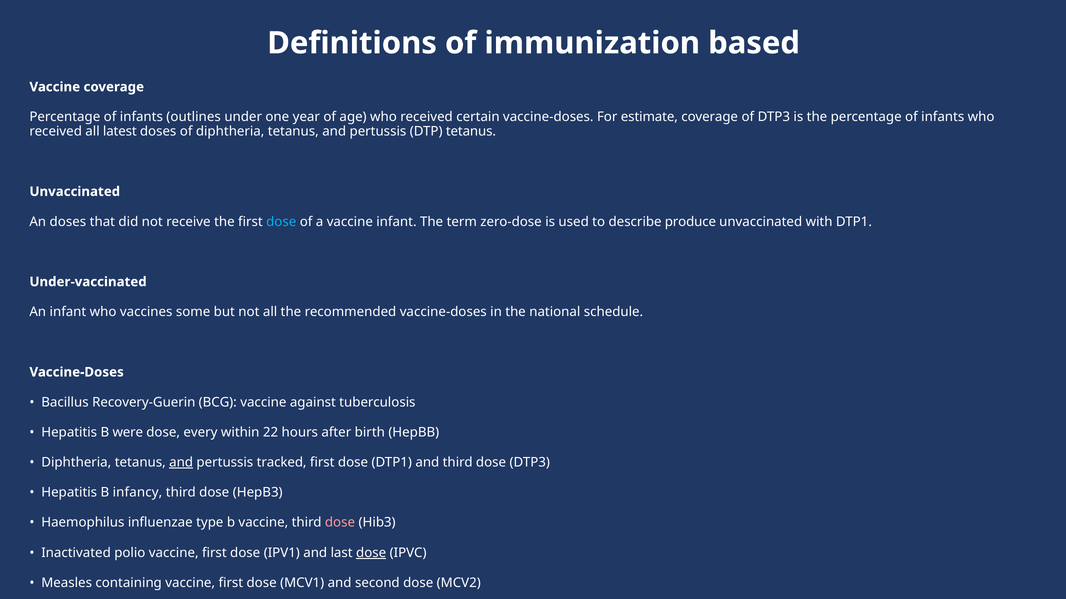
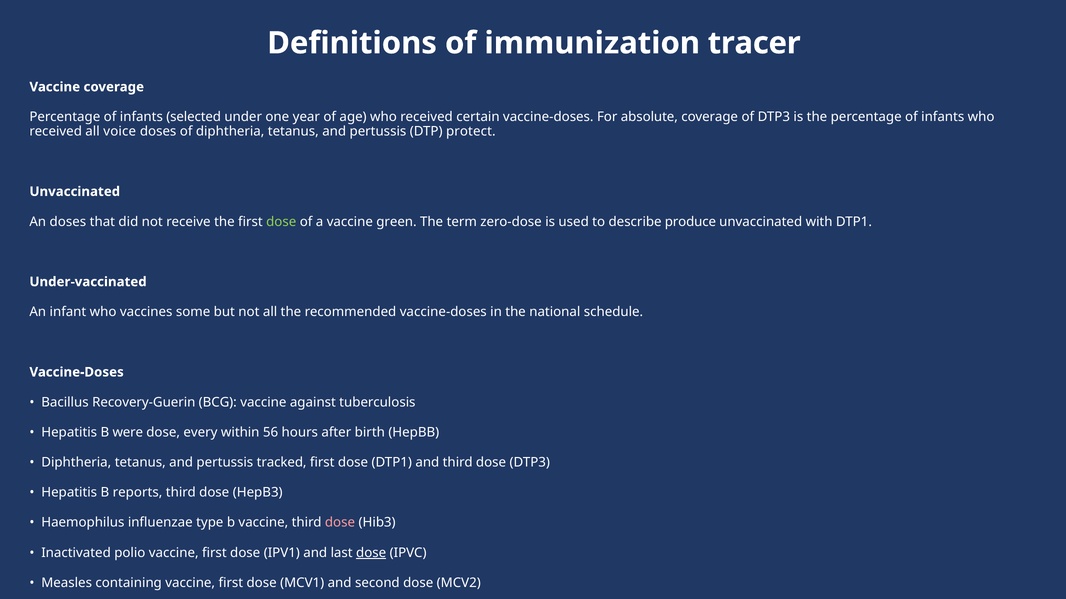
based: based -> tracer
outlines: outlines -> selected
estimate: estimate -> absolute
latest: latest -> voice
DTP tetanus: tetanus -> protect
dose at (281, 222) colour: light blue -> light green
vaccine infant: infant -> green
22: 22 -> 56
and at (181, 463) underline: present -> none
infancy: infancy -> reports
